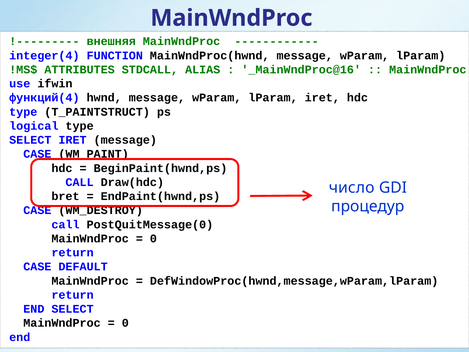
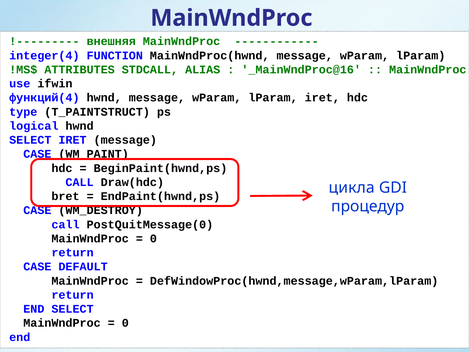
logical type: type -> hwnd
число: число -> цикла
